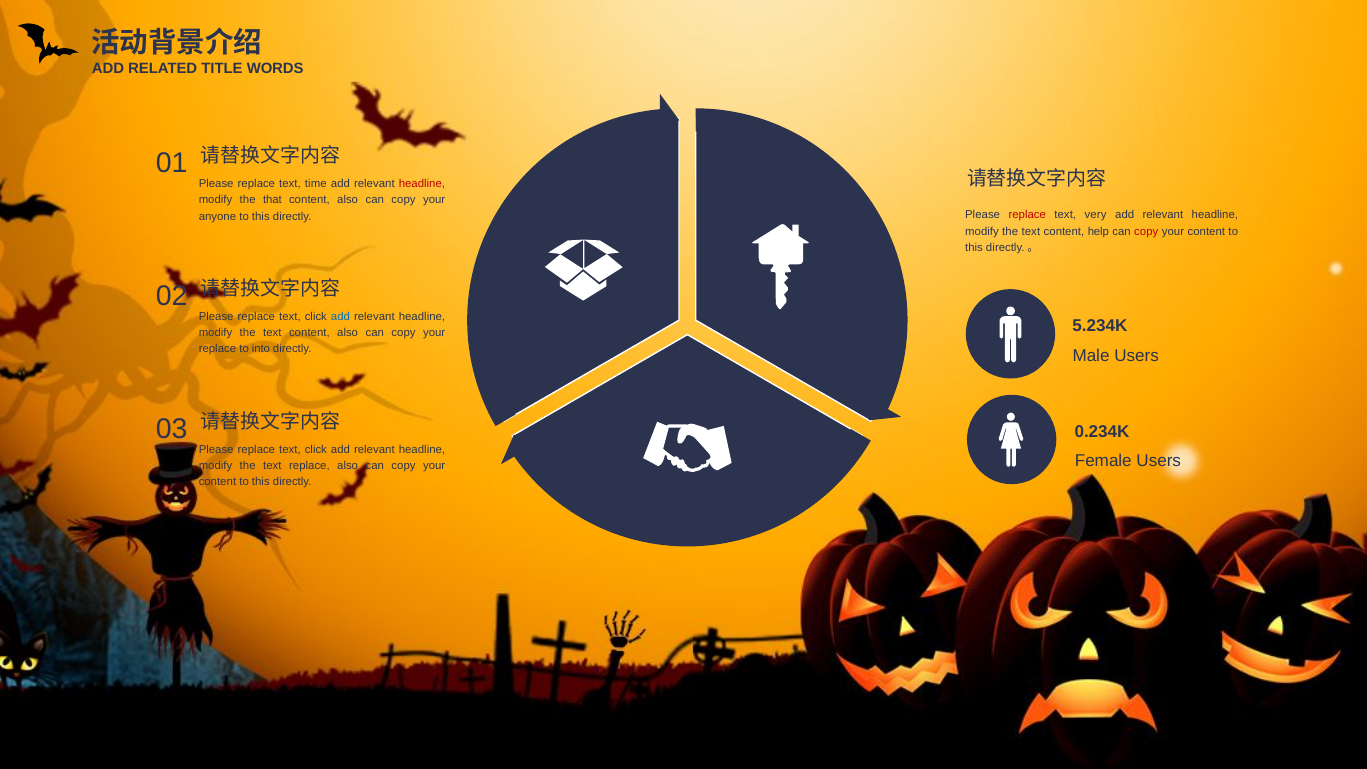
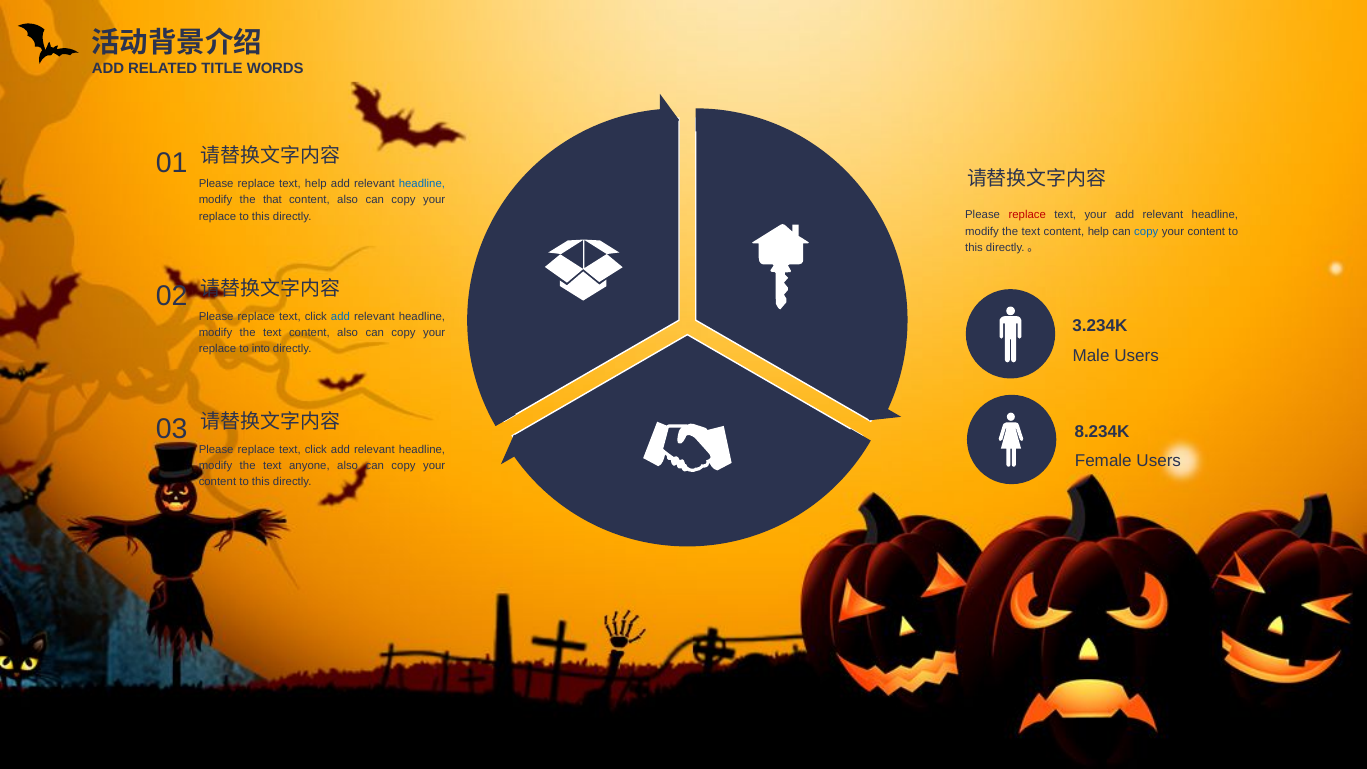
text time: time -> help
headline at (422, 184) colour: red -> blue
text very: very -> your
anyone at (217, 216): anyone -> replace
copy at (1146, 231) colour: red -> blue
5.234K: 5.234K -> 3.234K
0.234K: 0.234K -> 8.234K
text replace: replace -> anyone
